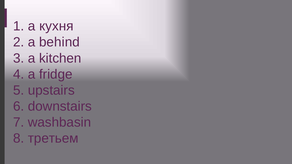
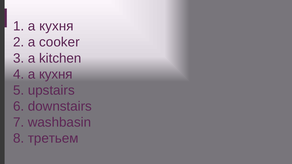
behind: behind -> cooker
4 a fridge: fridge -> кухня
